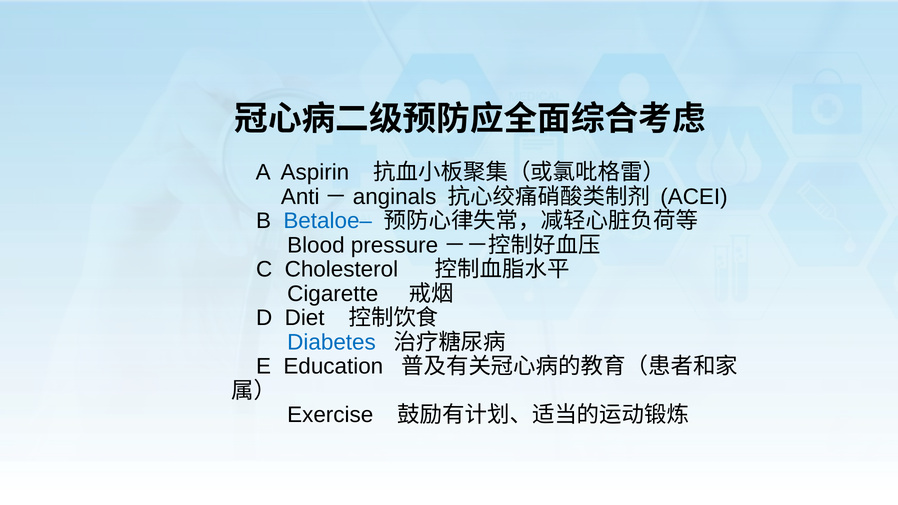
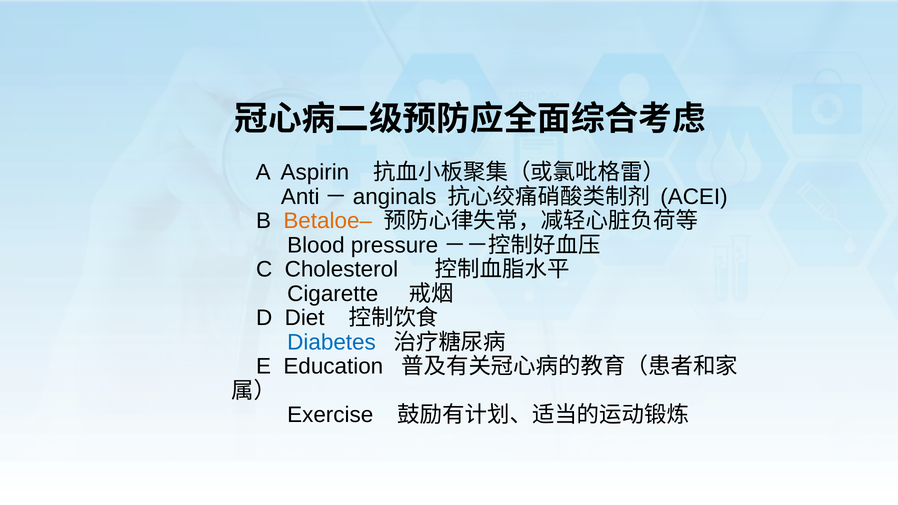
Betaloe– colour: blue -> orange
